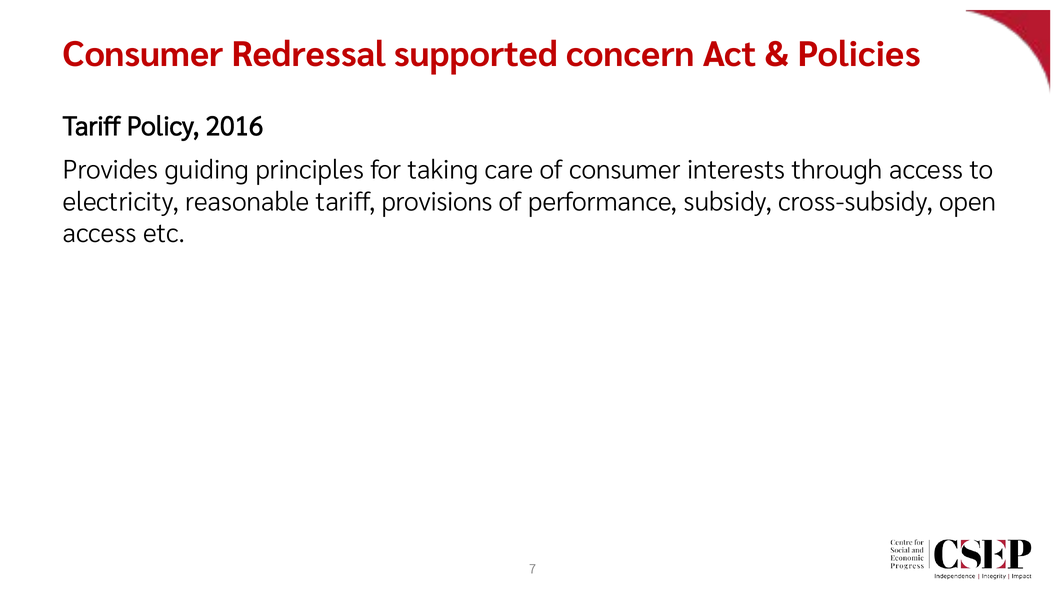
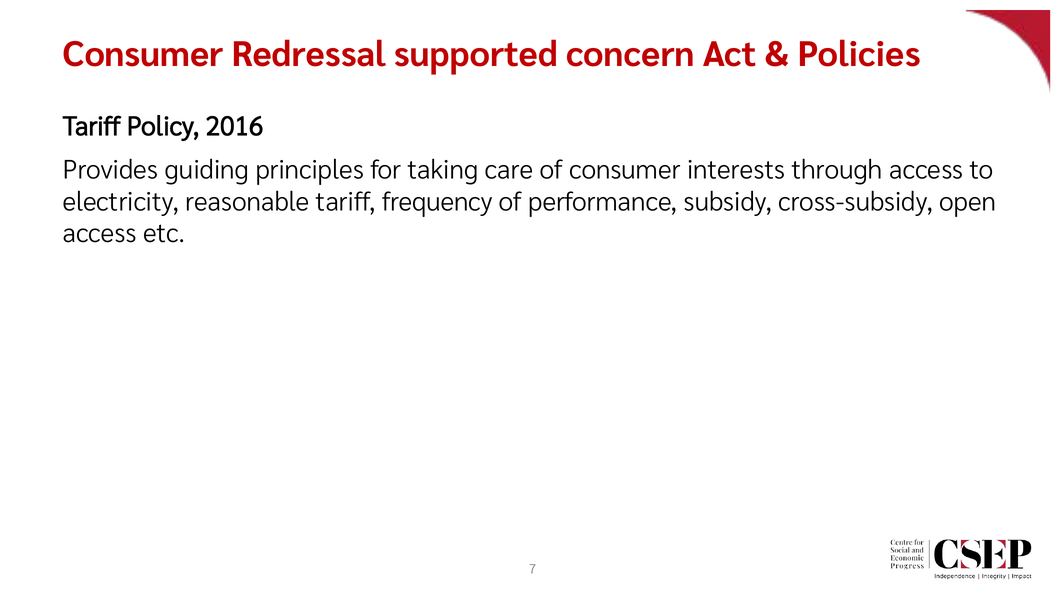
provisions: provisions -> frequency
